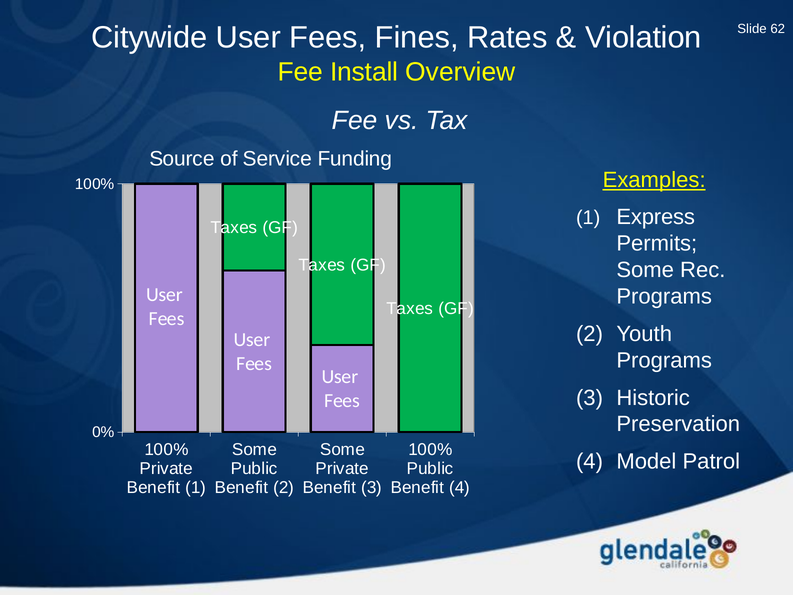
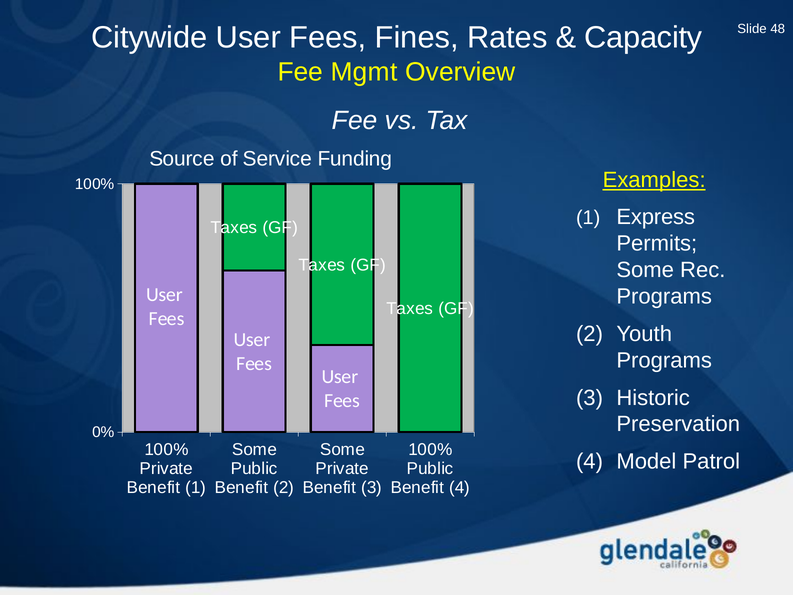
62: 62 -> 48
Violation: Violation -> Capacity
Install: Install -> Mgmt
